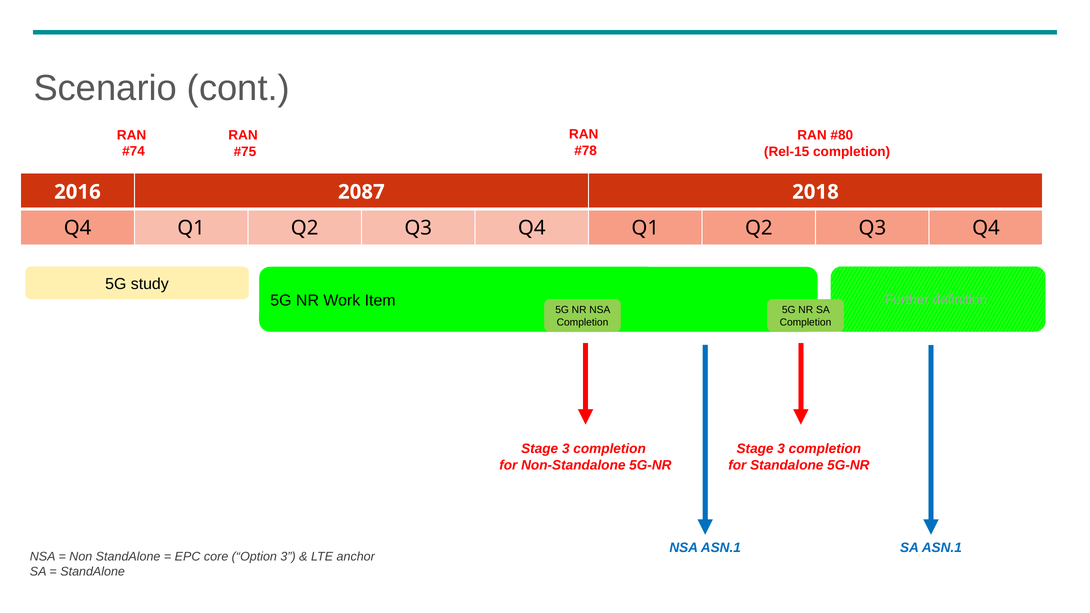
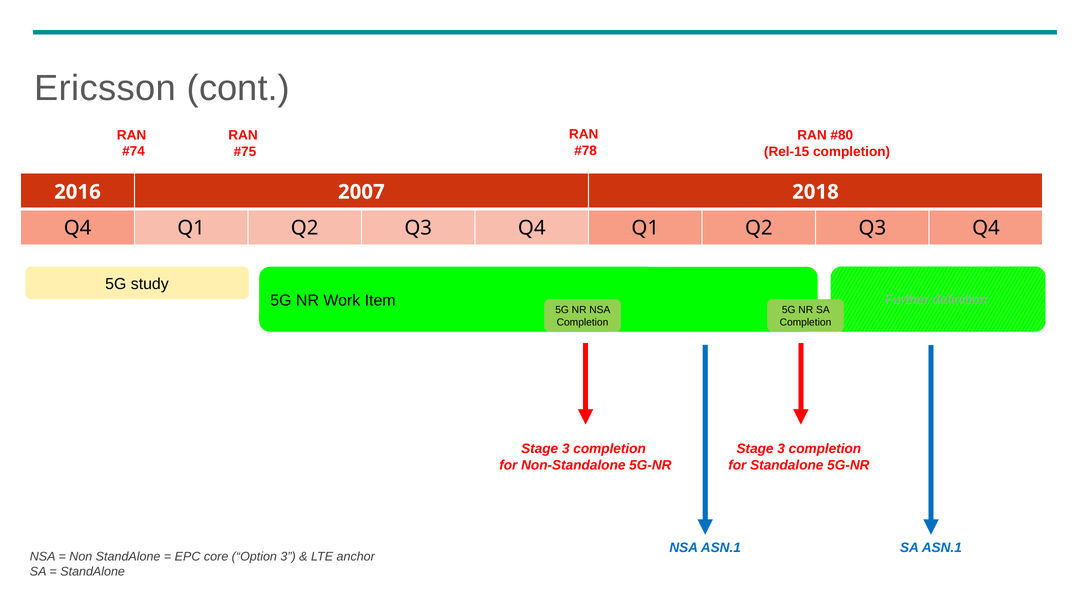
Scenario: Scenario -> Ericsson
2087: 2087 -> 2007
